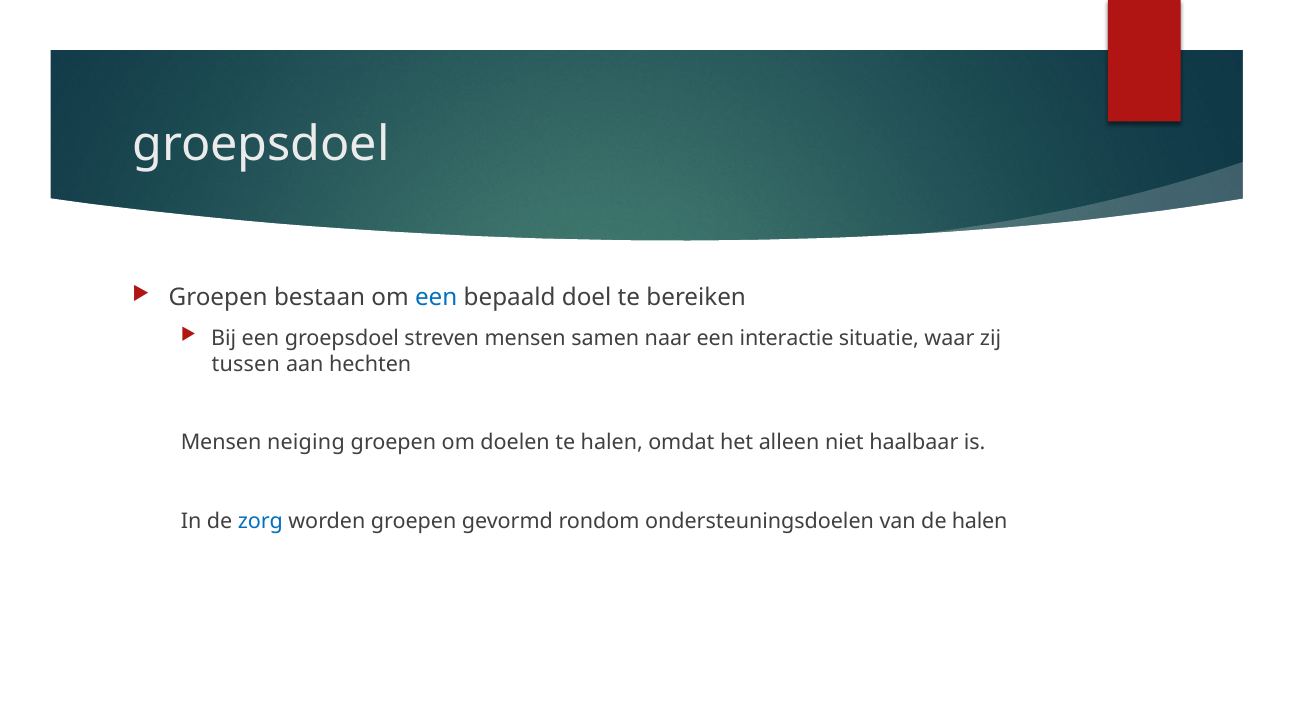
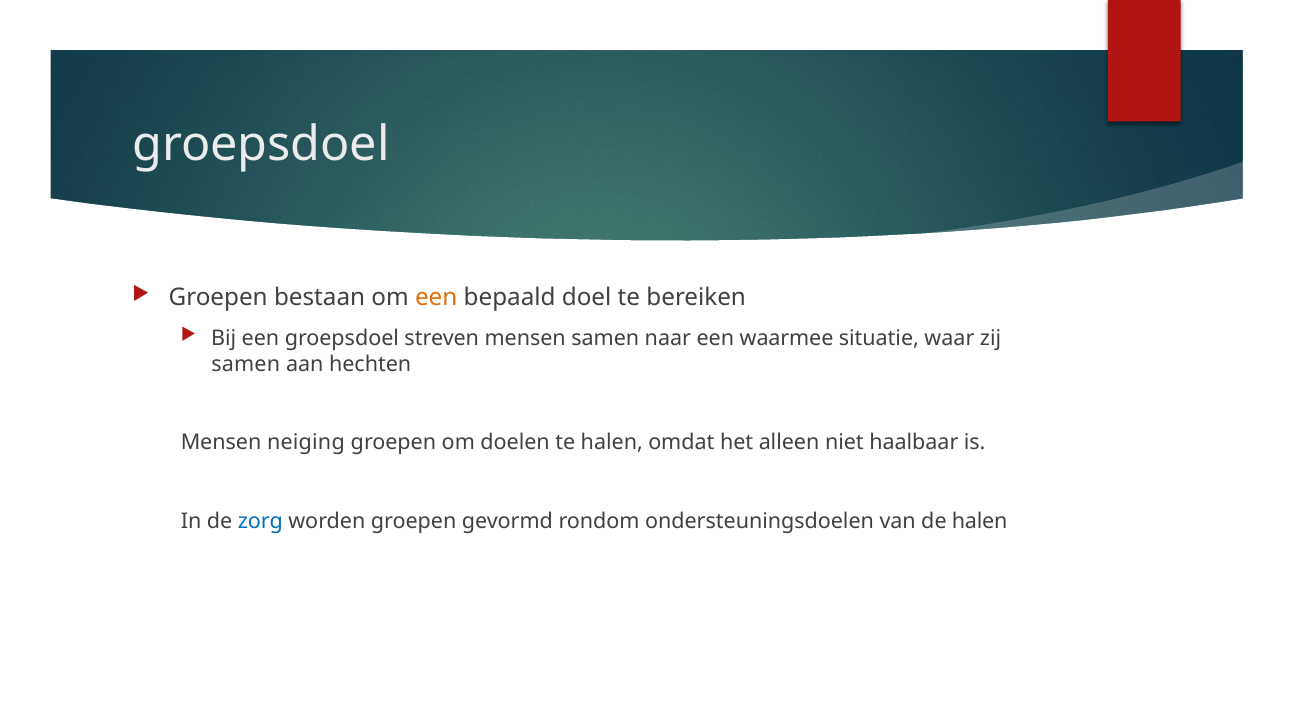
een at (436, 297) colour: blue -> orange
interactie: interactie -> waarmee
tussen at (246, 364): tussen -> samen
